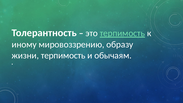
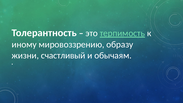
жизни терпимость: терпимость -> счастливый
